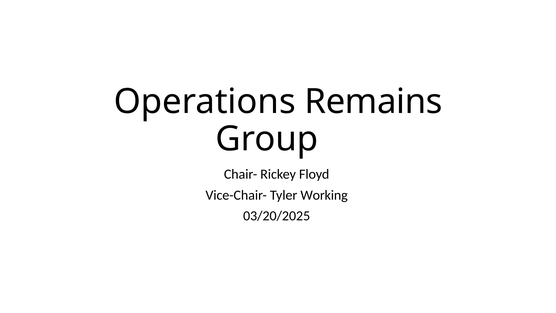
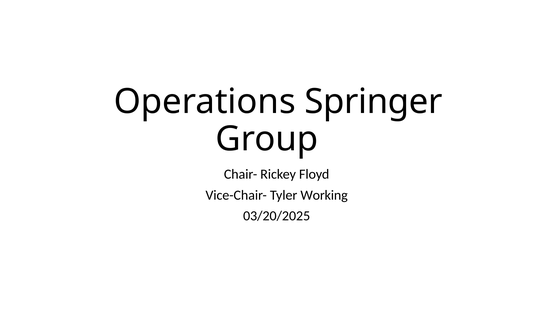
Remains: Remains -> Springer
